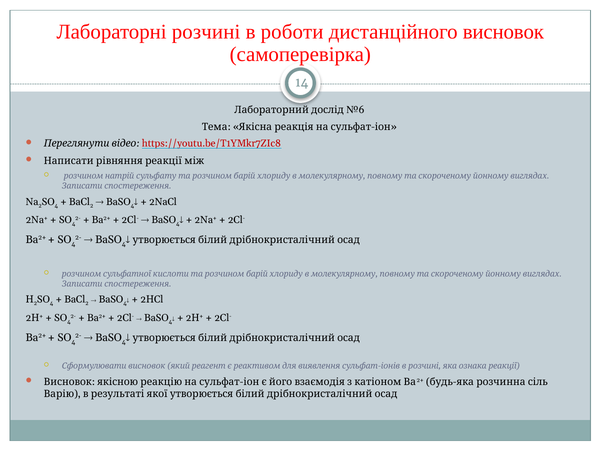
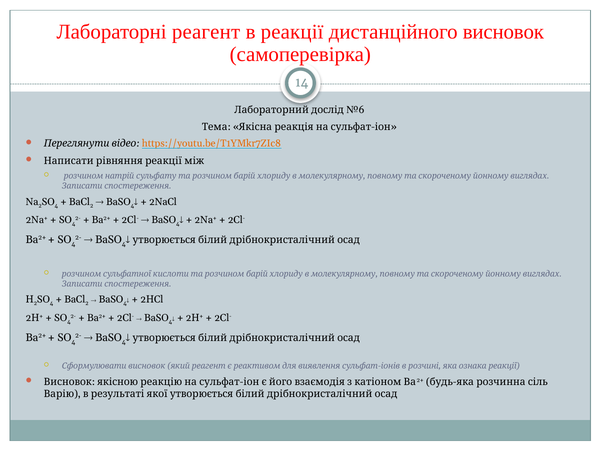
розчині: розчині -> реагент
роботи: роботи -> реакції
https://youtu.be/T1YMkr7ZIc8 colour: red -> orange
